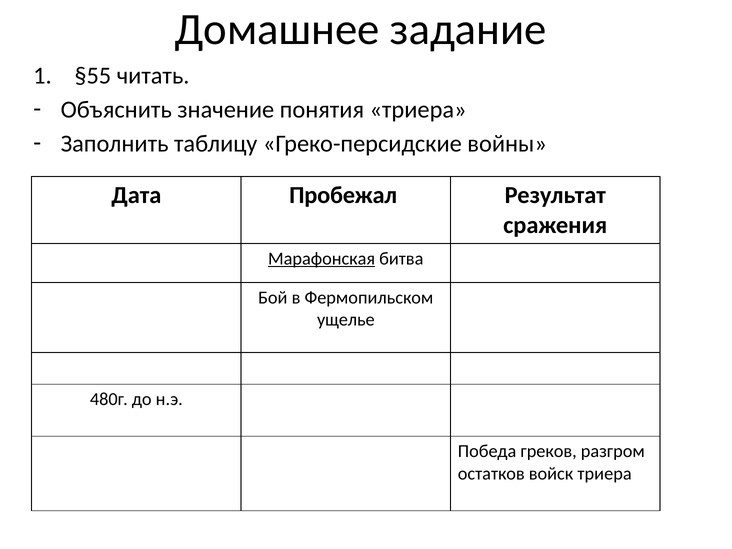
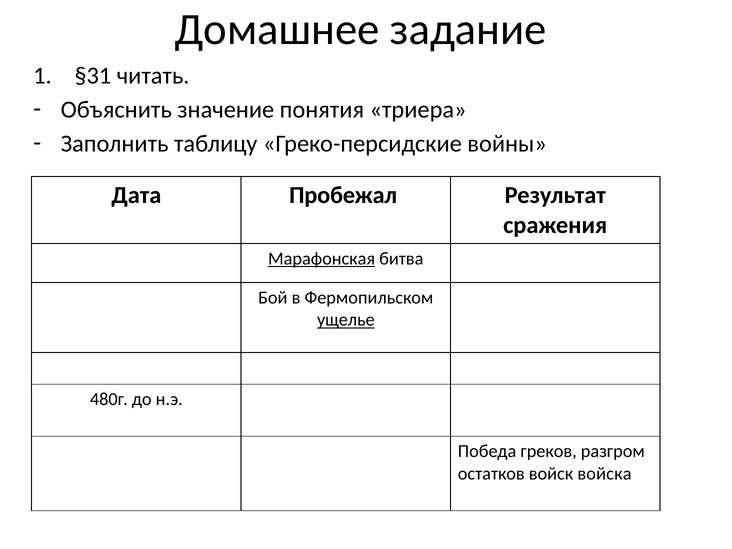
§55: §55 -> §31
ущелье underline: none -> present
войск триера: триера -> войска
